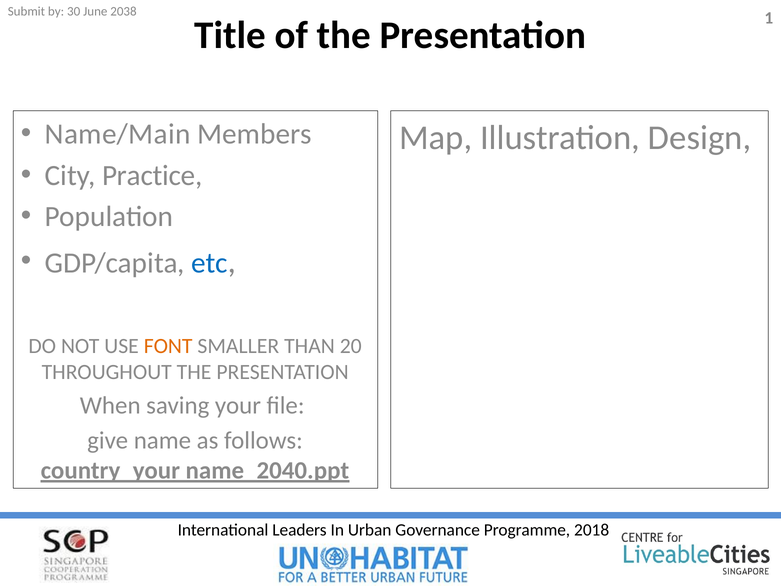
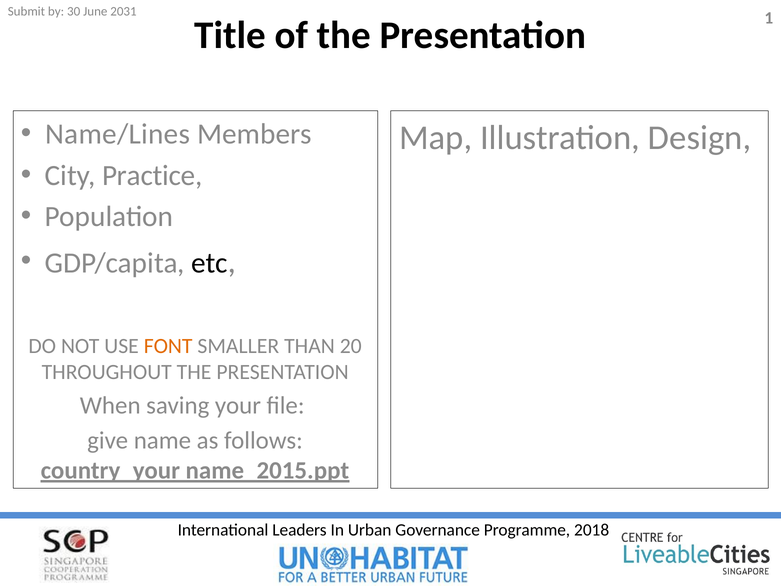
2038: 2038 -> 2031
Name/Main: Name/Main -> Name/Lines
etc colour: blue -> black
name_2040.ppt: name_2040.ppt -> name_2015.ppt
